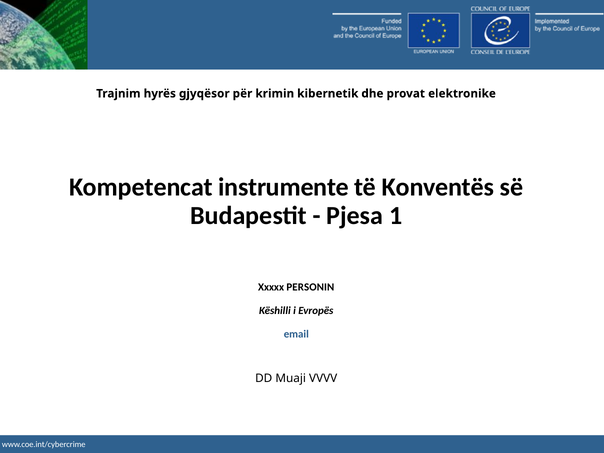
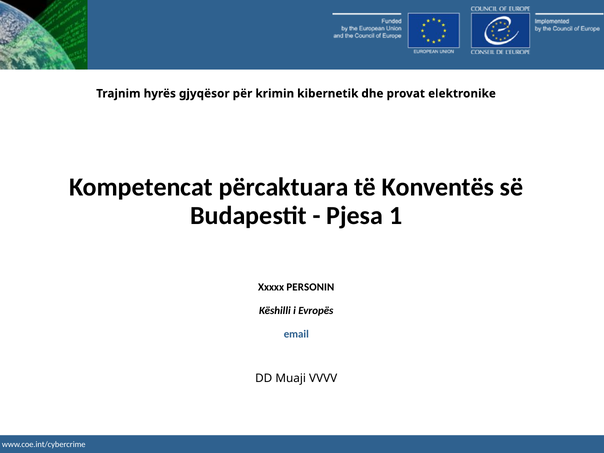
instrumente: instrumente -> përcaktuara
